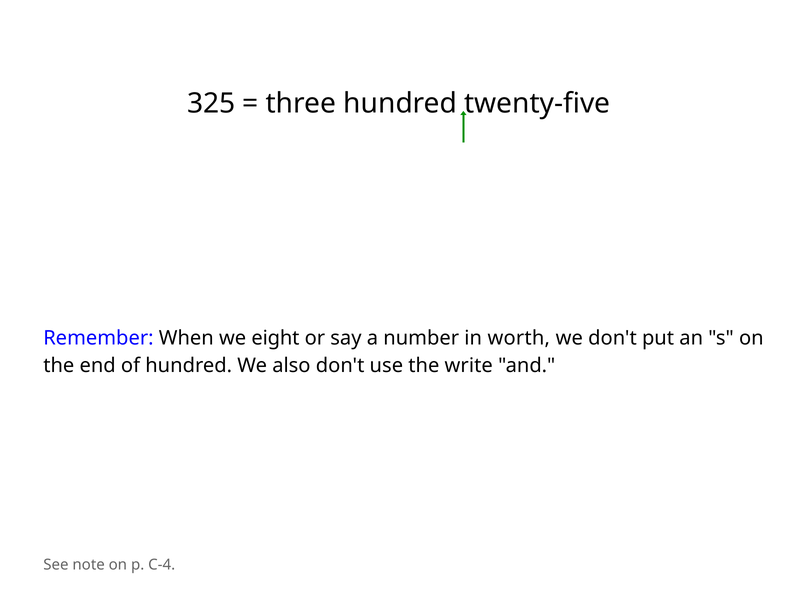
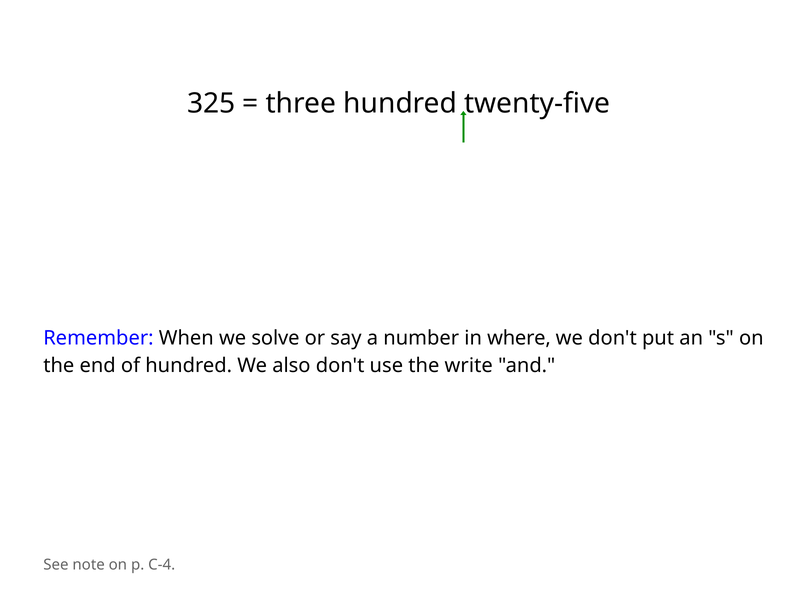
eight: eight -> solve
worth: worth -> where
